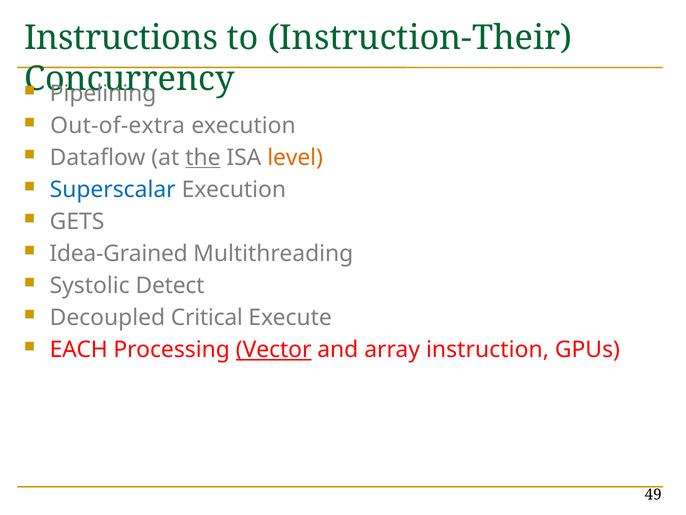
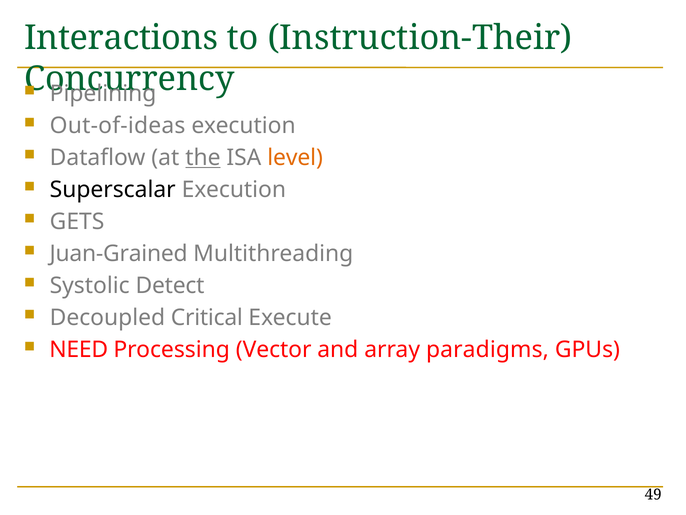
Instructions: Instructions -> Interactions
Out-of-extra: Out-of-extra -> Out-of-ideas
Superscalar colour: blue -> black
Idea-Grained: Idea-Grained -> Juan-Grained
EACH: EACH -> NEED
Vector underline: present -> none
instruction: instruction -> paradigms
